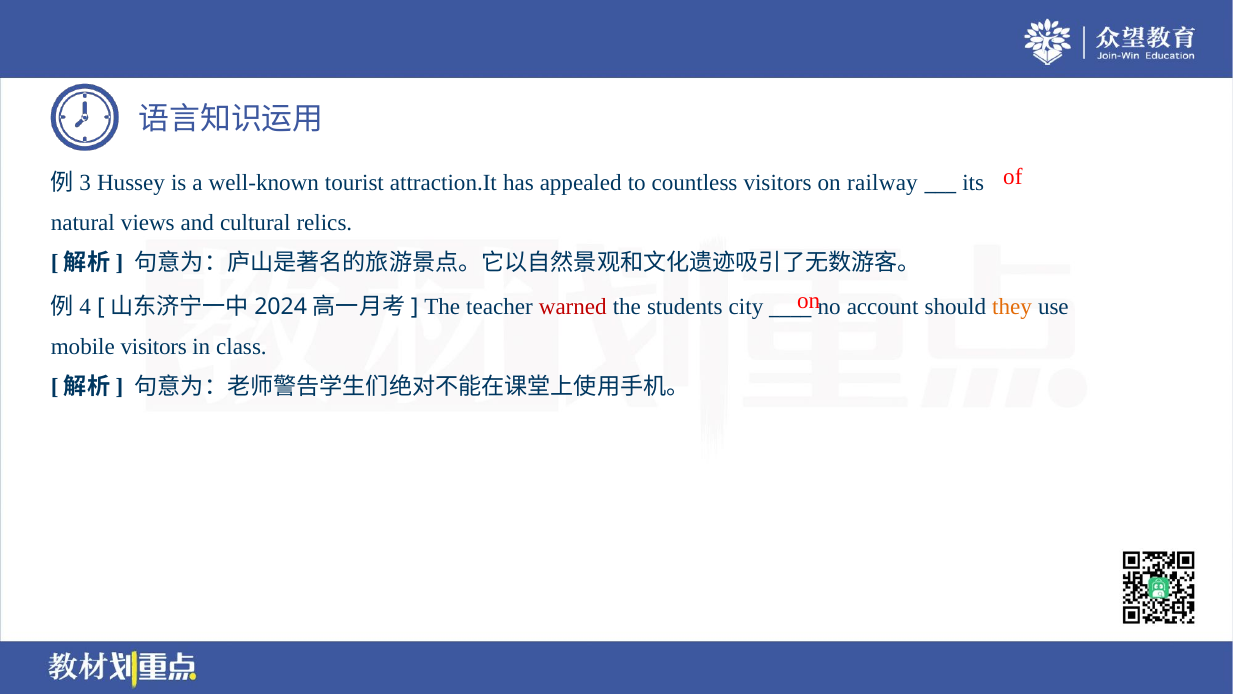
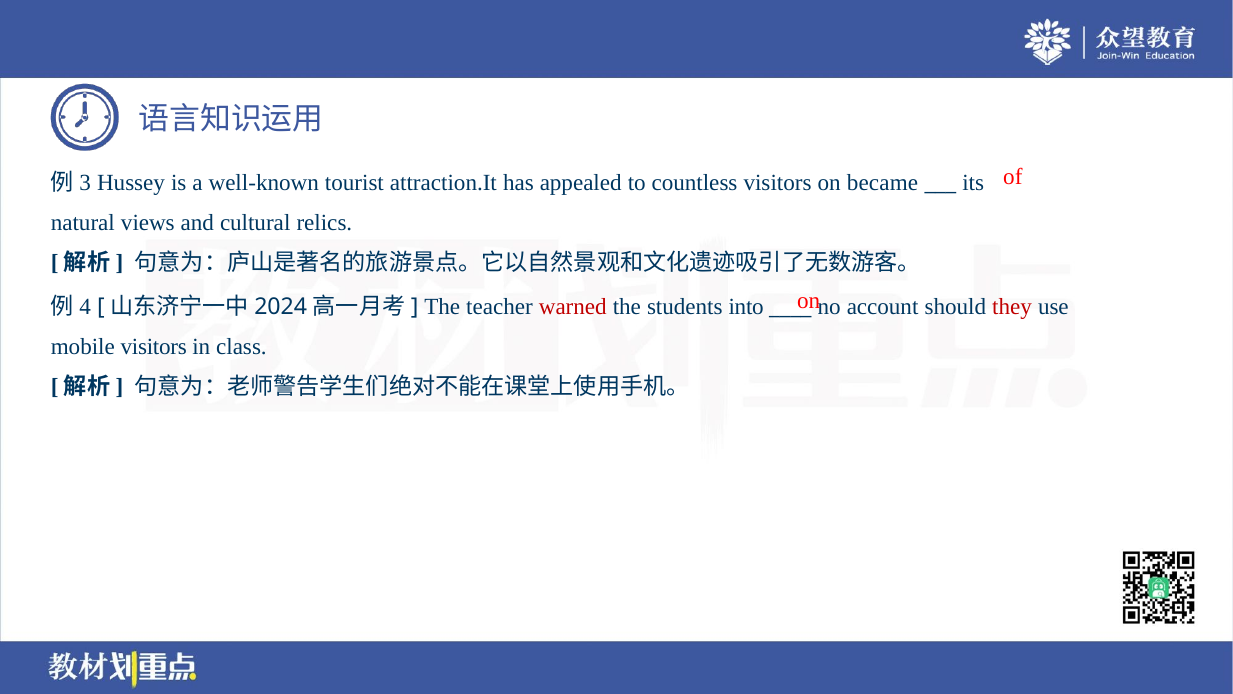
railway: railway -> became
city: city -> into
they colour: orange -> red
